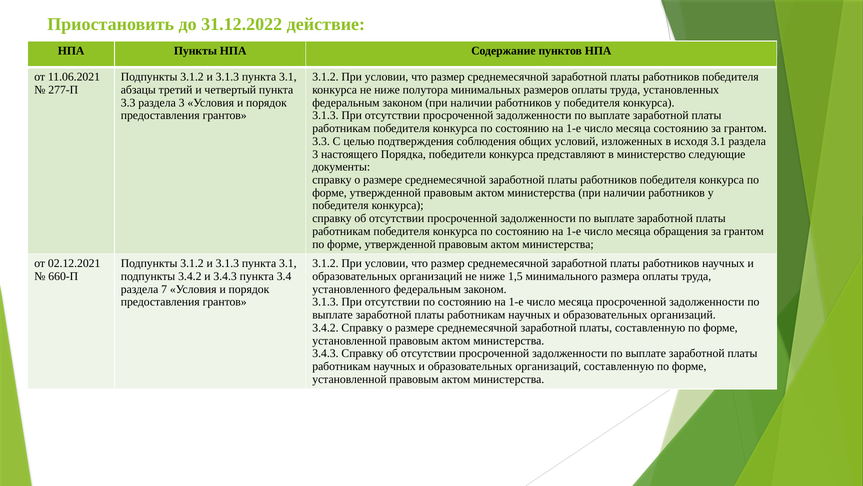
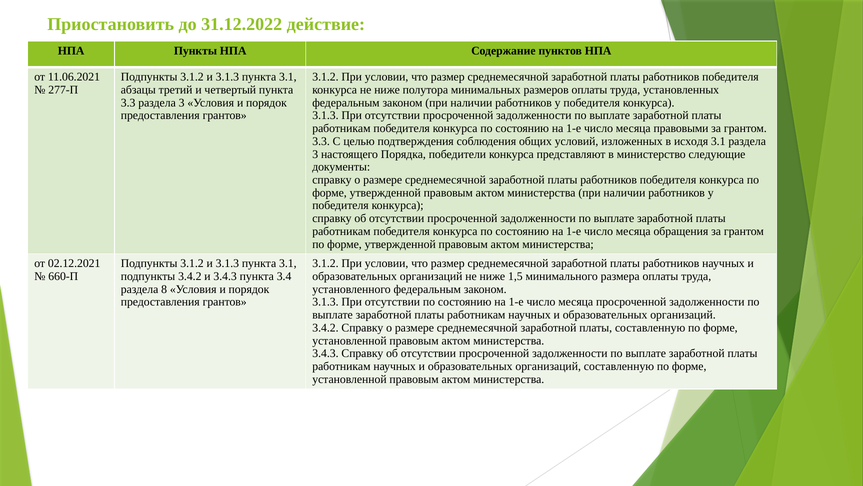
месяца состоянию: состоянию -> правовыми
7: 7 -> 8
